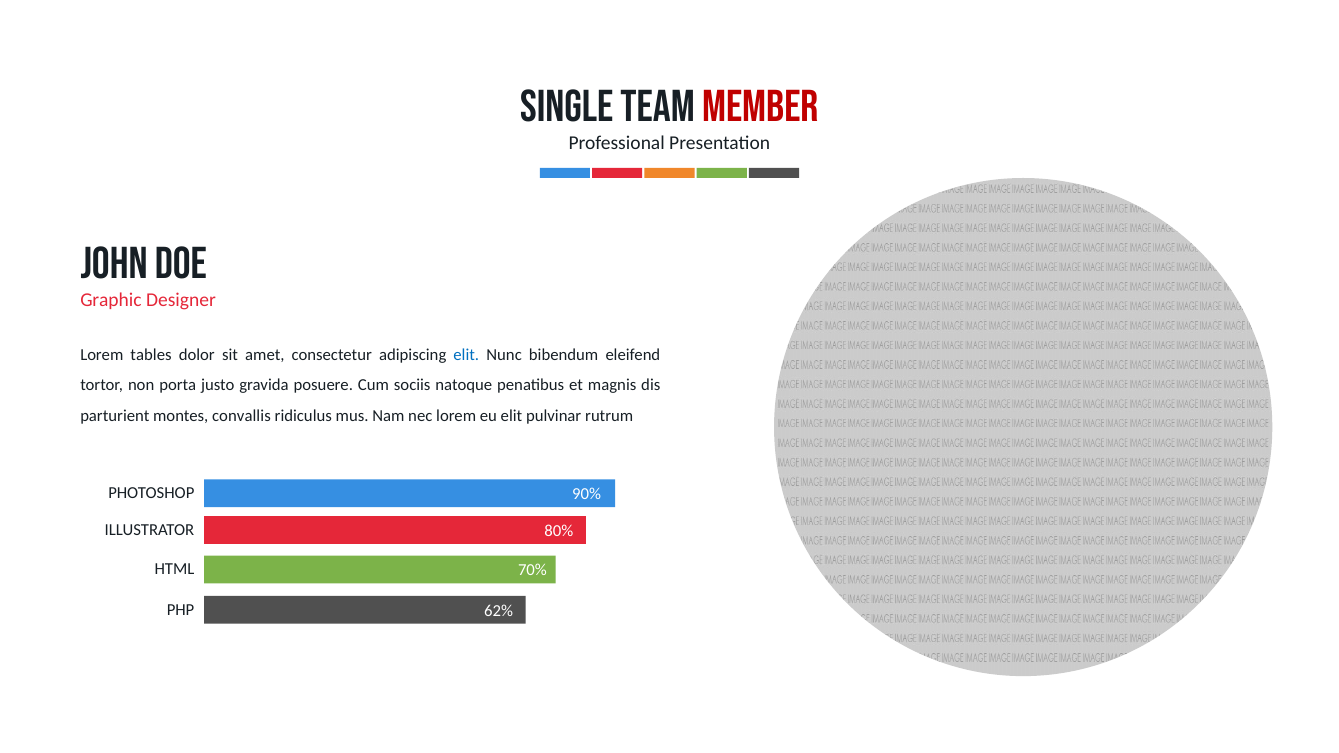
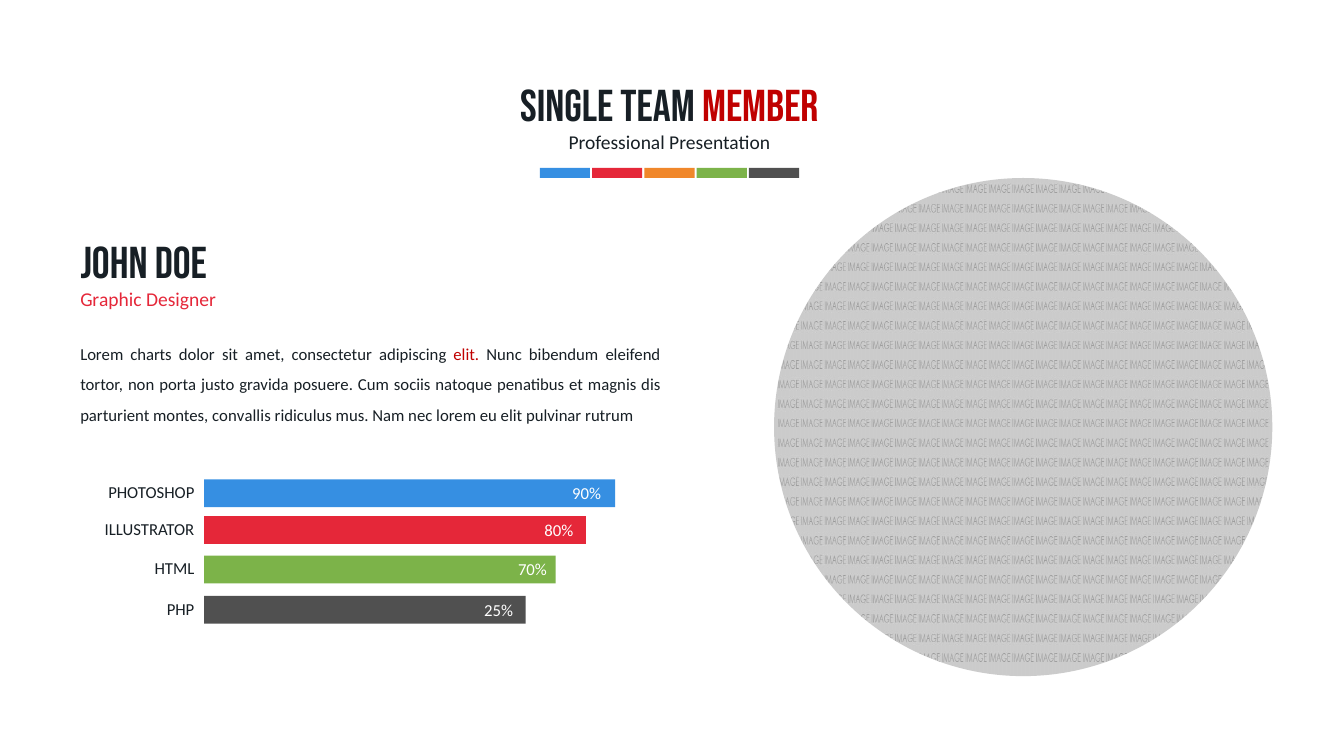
tables: tables -> charts
elit at (466, 355) colour: blue -> red
62%: 62% -> 25%
